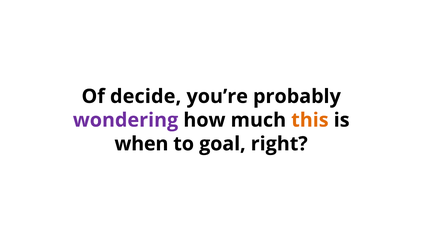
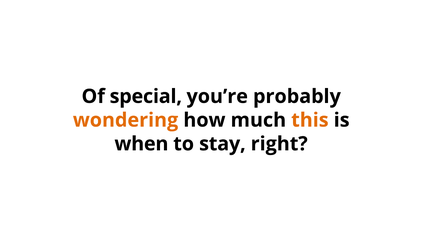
decide: decide -> special
wondering colour: purple -> orange
goal: goal -> stay
